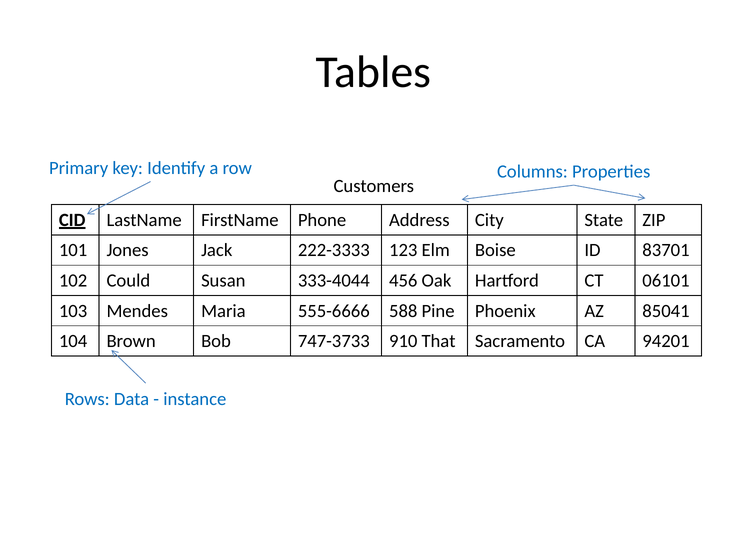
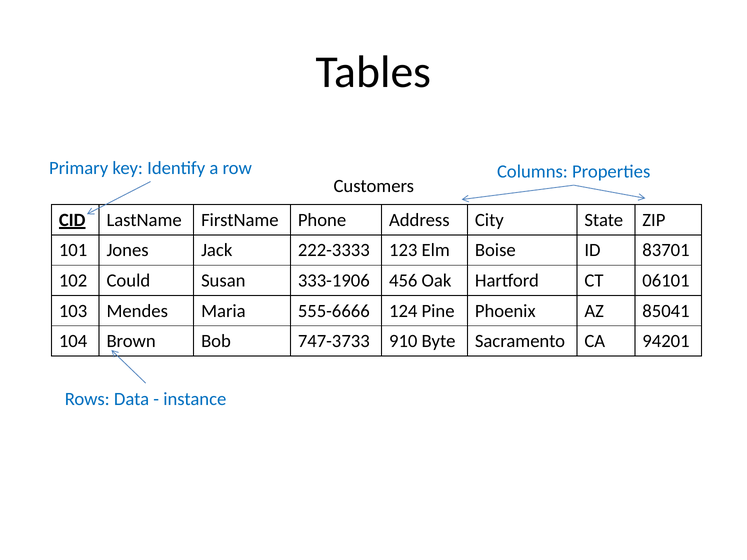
333-4044: 333-4044 -> 333-1906
588: 588 -> 124
That: That -> Byte
